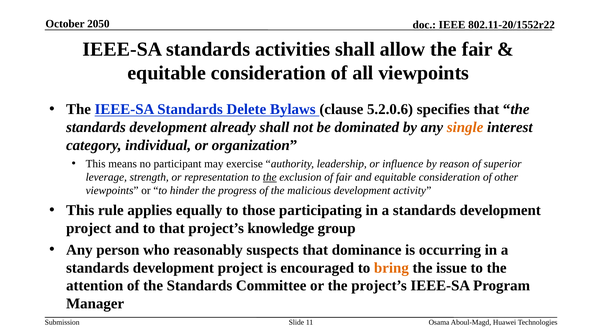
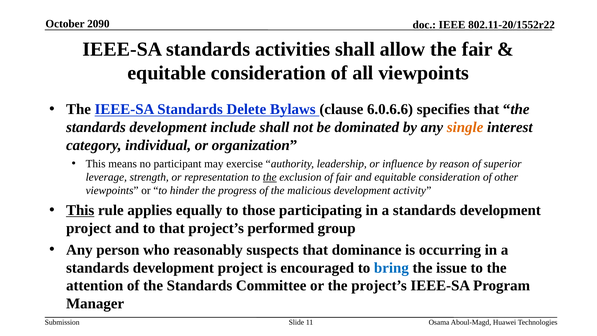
2050: 2050 -> 2090
5.2.0.6: 5.2.0.6 -> 6.0.6.6
already: already -> include
This at (80, 210) underline: none -> present
knowledge: knowledge -> performed
bring colour: orange -> blue
